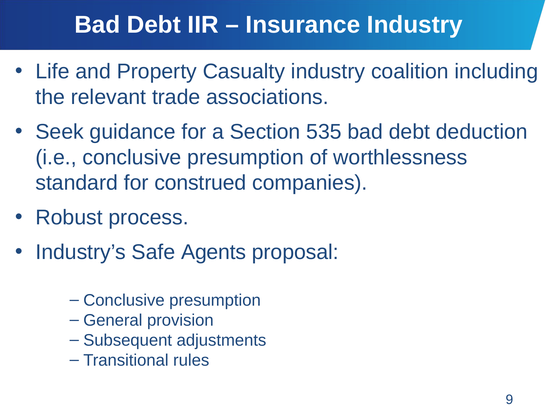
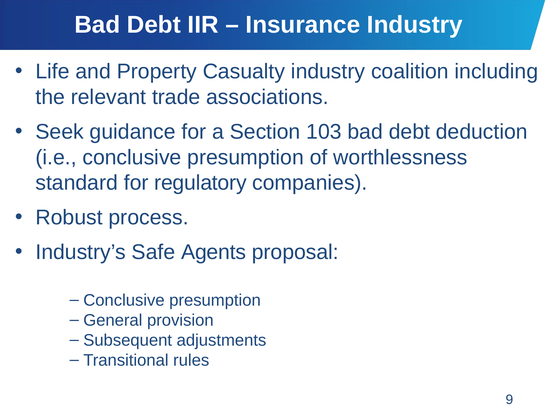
535: 535 -> 103
construed: construed -> regulatory
